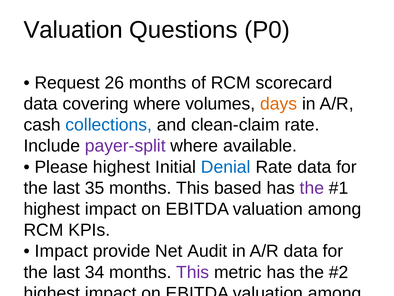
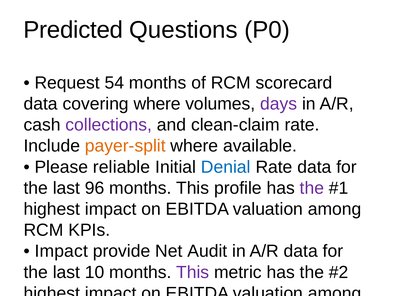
Valuation at (73, 30): Valuation -> Predicted
26: 26 -> 54
days colour: orange -> purple
collections colour: blue -> purple
payer-split colour: purple -> orange
Please highest: highest -> reliable
35: 35 -> 96
based: based -> profile
34: 34 -> 10
